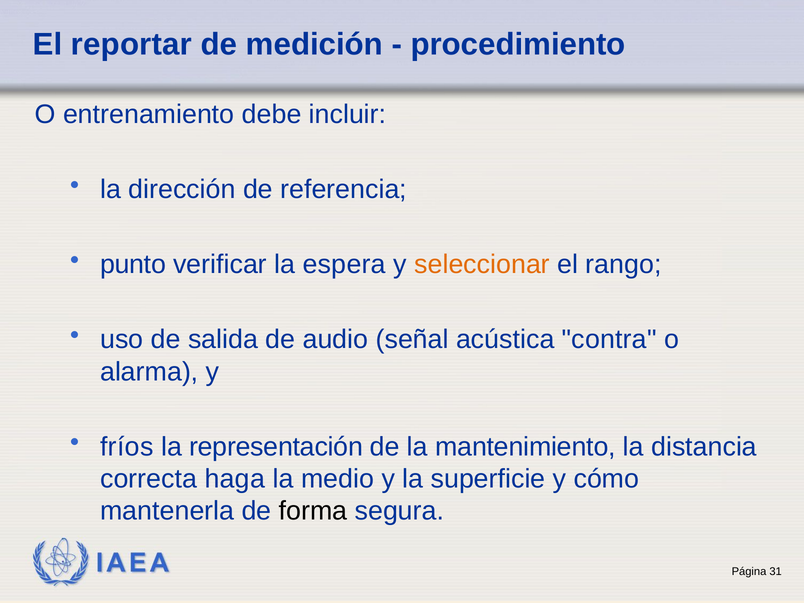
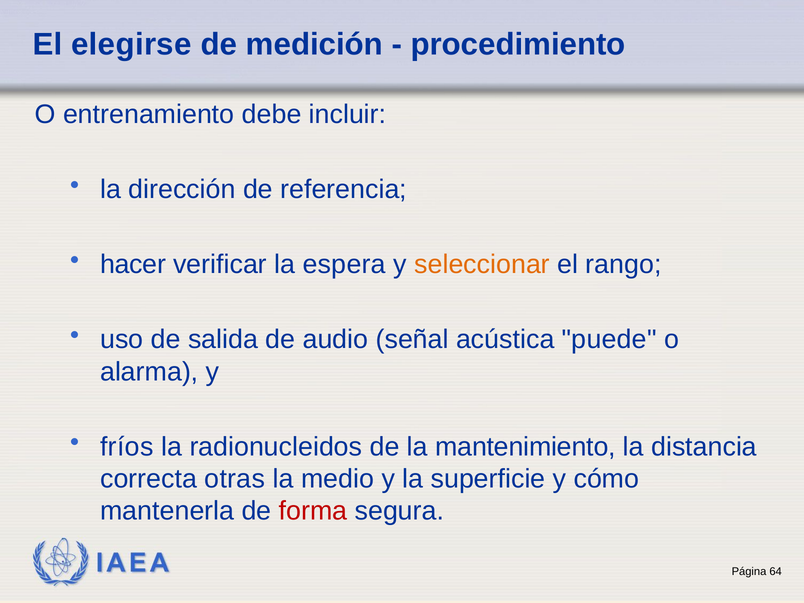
reportar: reportar -> elegirse
punto: punto -> hacer
contra: contra -> puede
representación: representación -> radionucleidos
haga: haga -> otras
forma colour: black -> red
31: 31 -> 64
